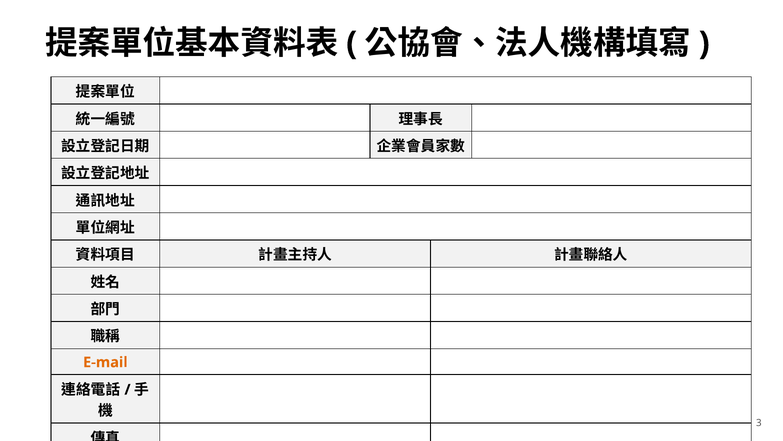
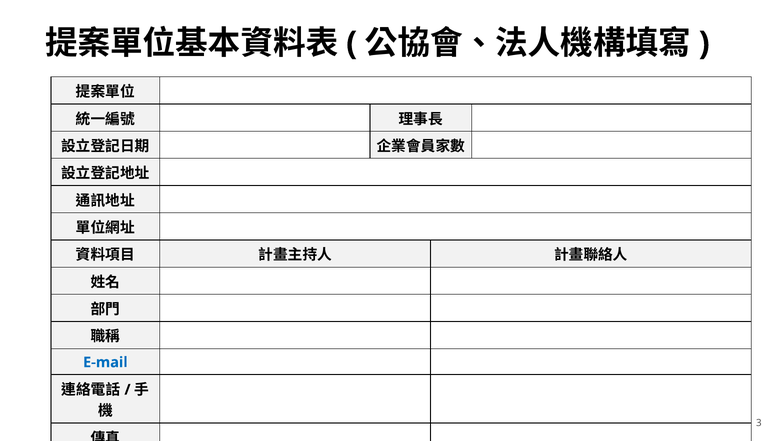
E-mail colour: orange -> blue
